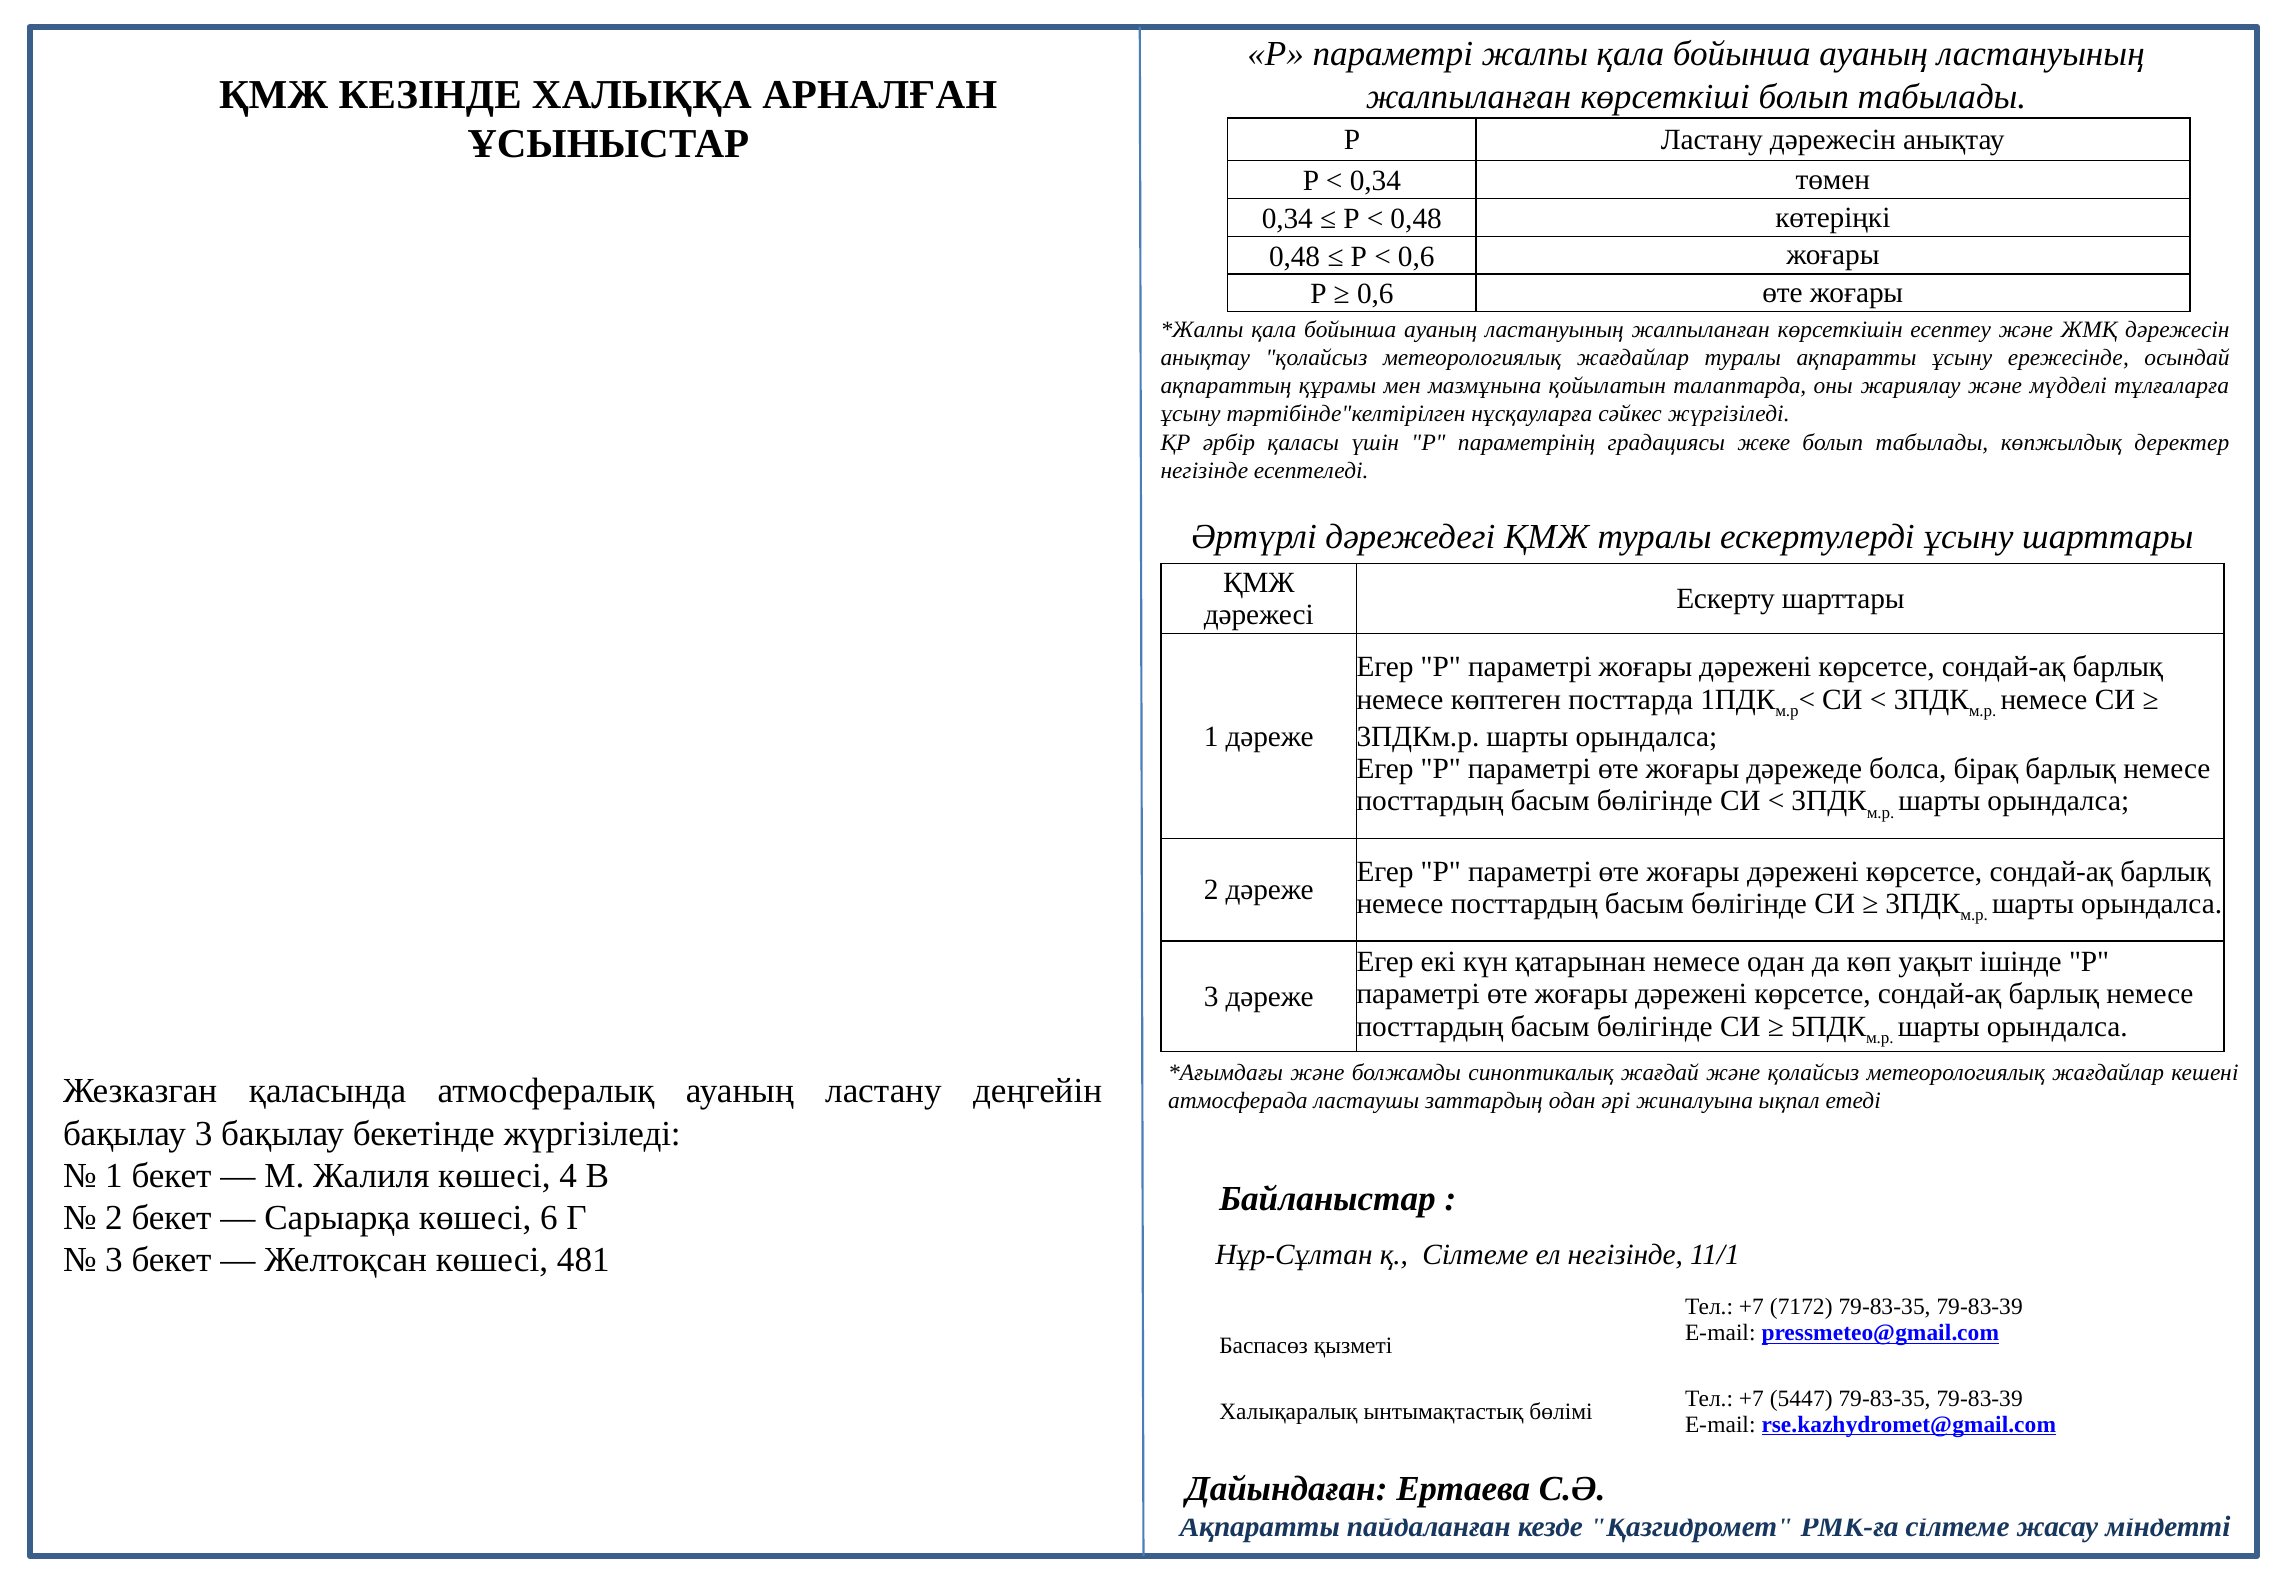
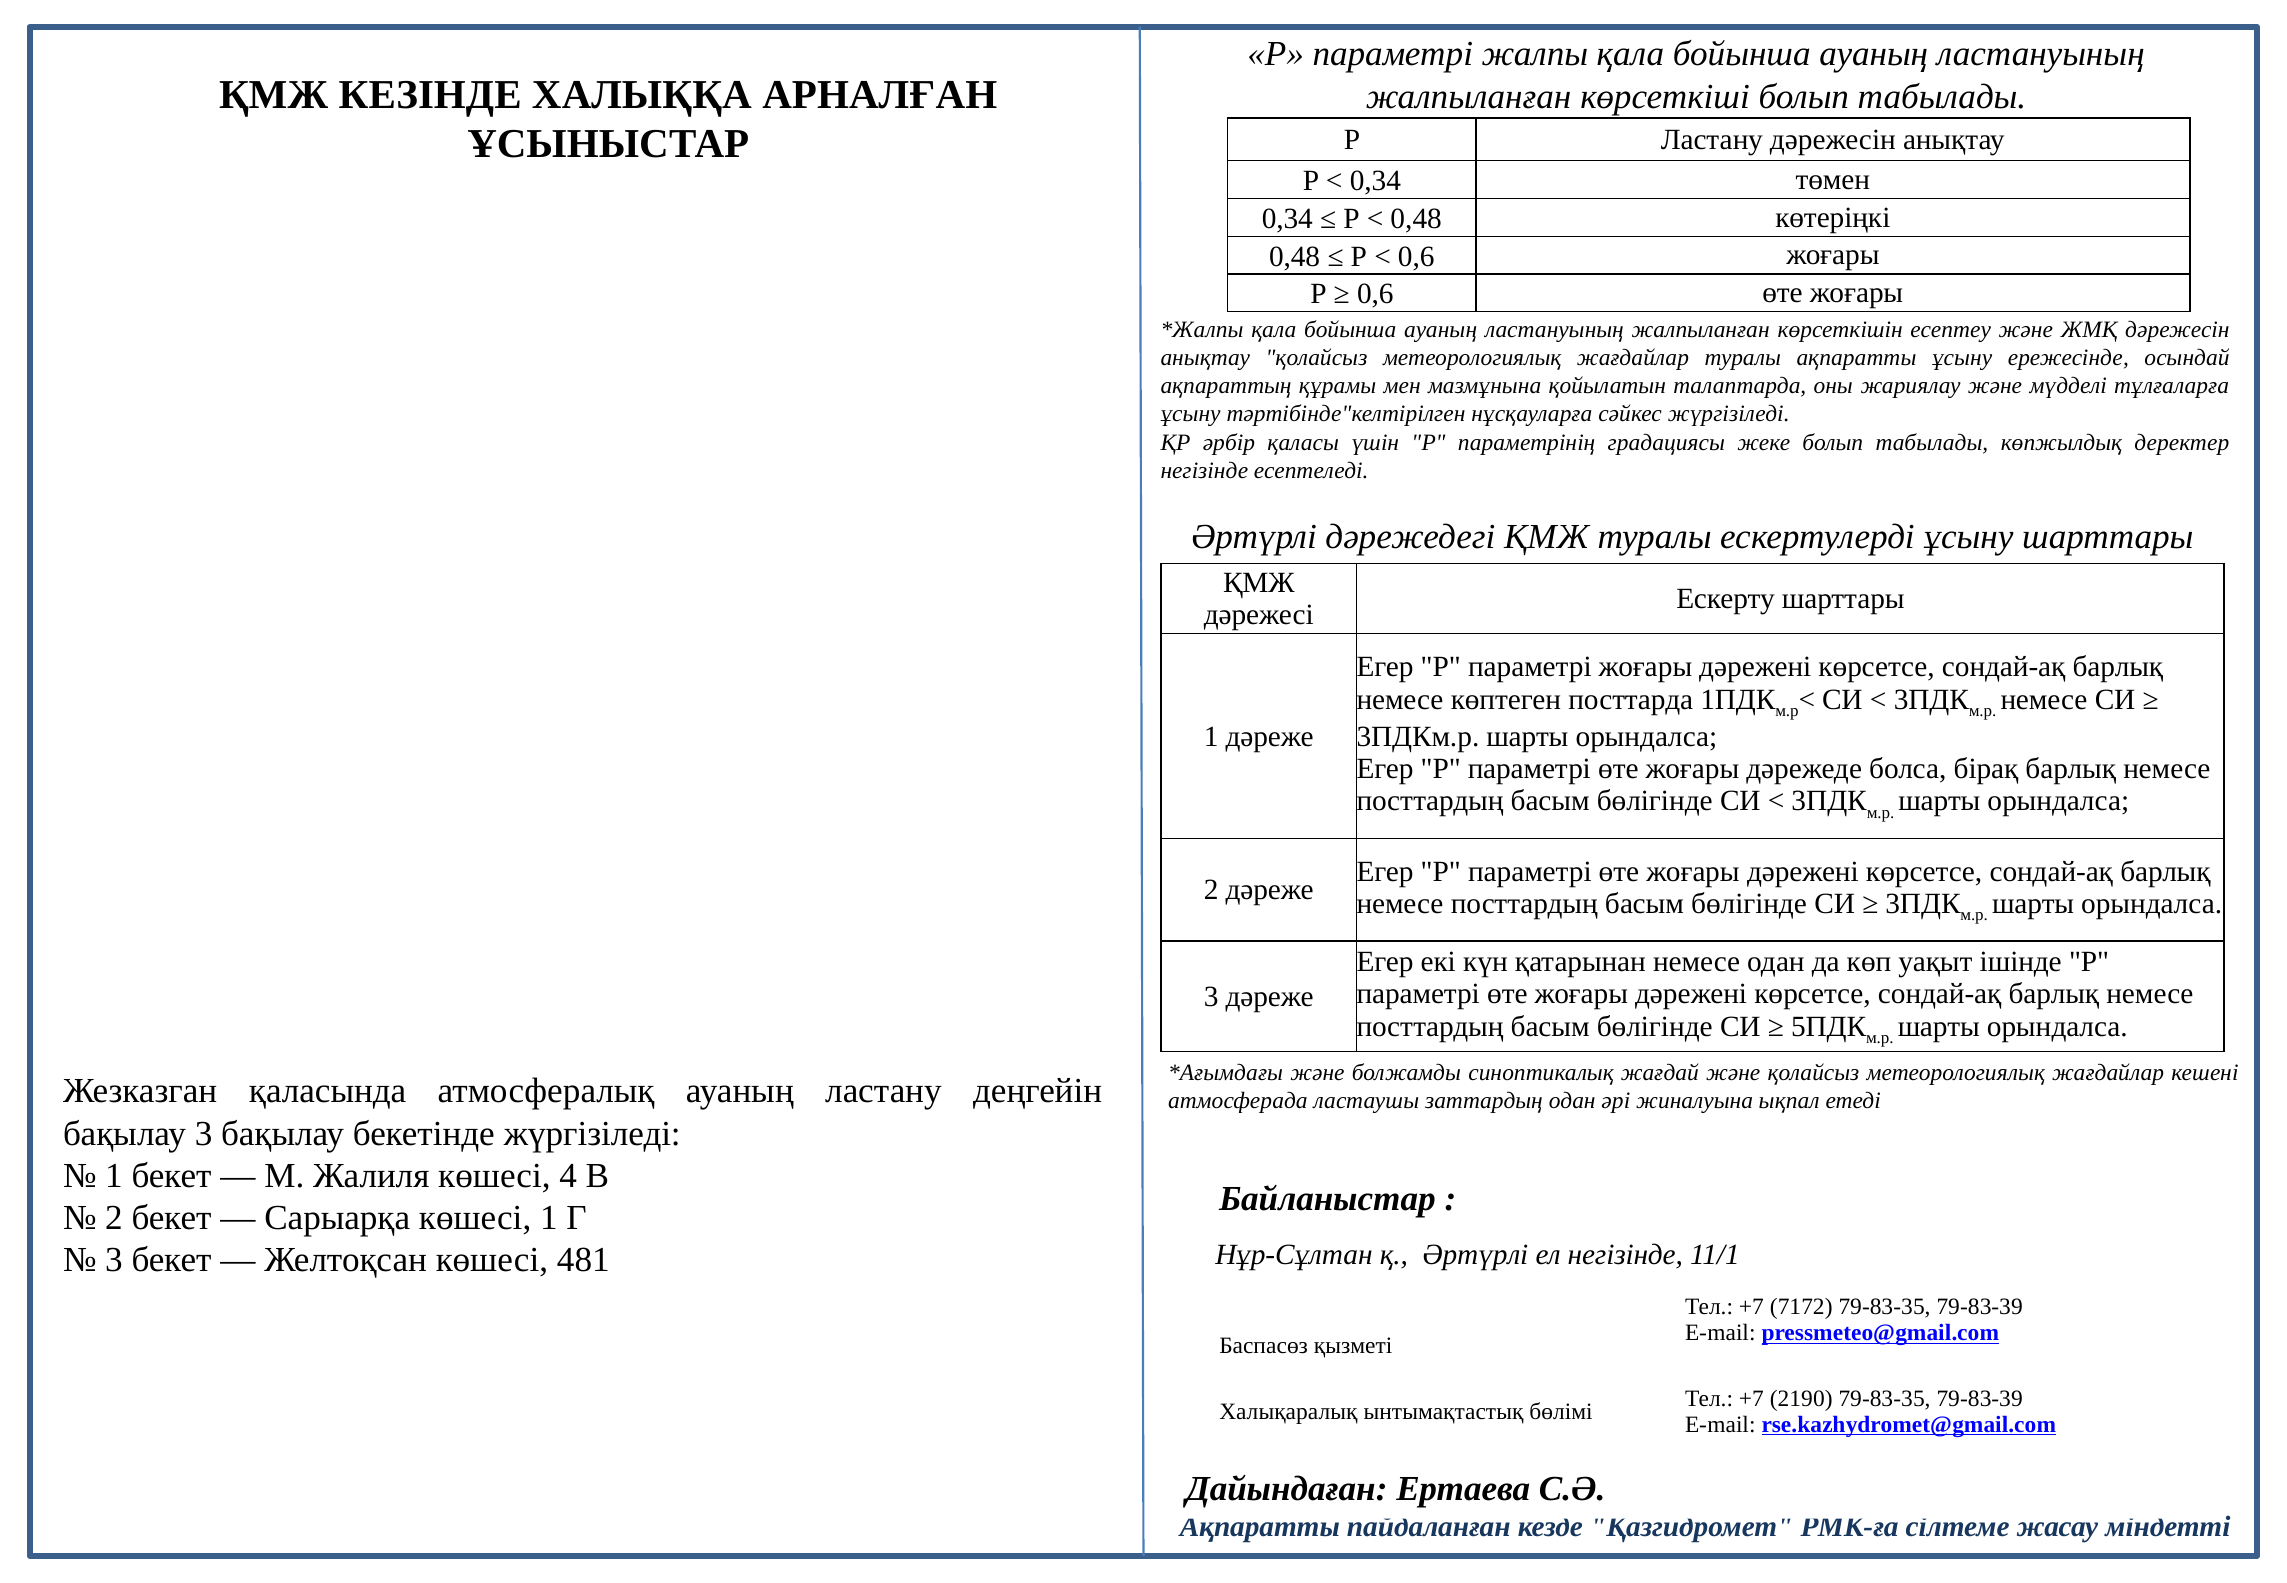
көшесі 6: 6 -> 1
қ Сілтеме: Сілтеме -> Әртүрлі
5447: 5447 -> 2190
